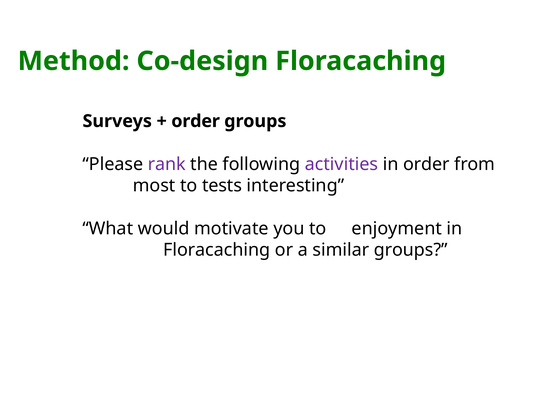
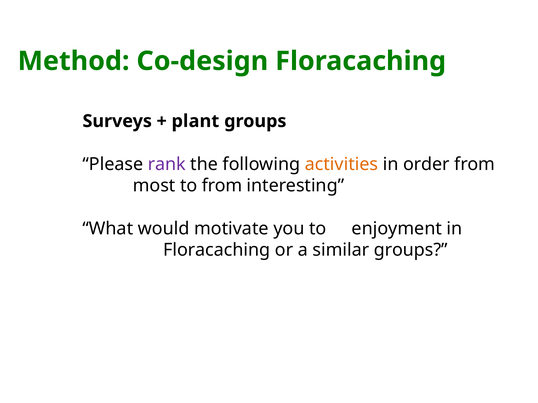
order at (196, 121): order -> plant
activities colour: purple -> orange
to tests: tests -> from
